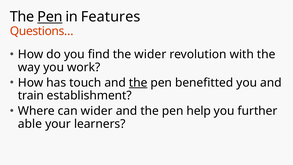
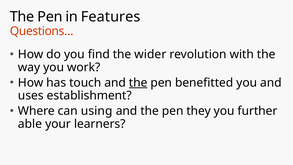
Pen at (50, 17) underline: present -> none
train: train -> uses
can wider: wider -> using
help: help -> they
